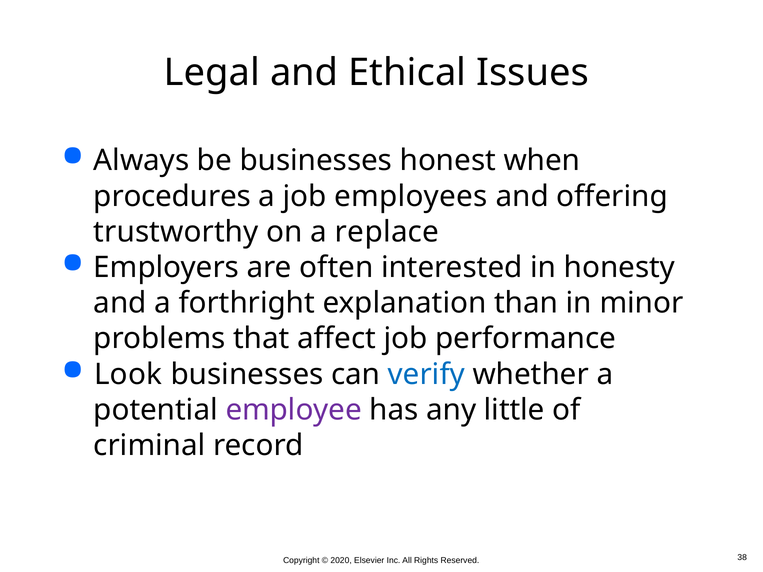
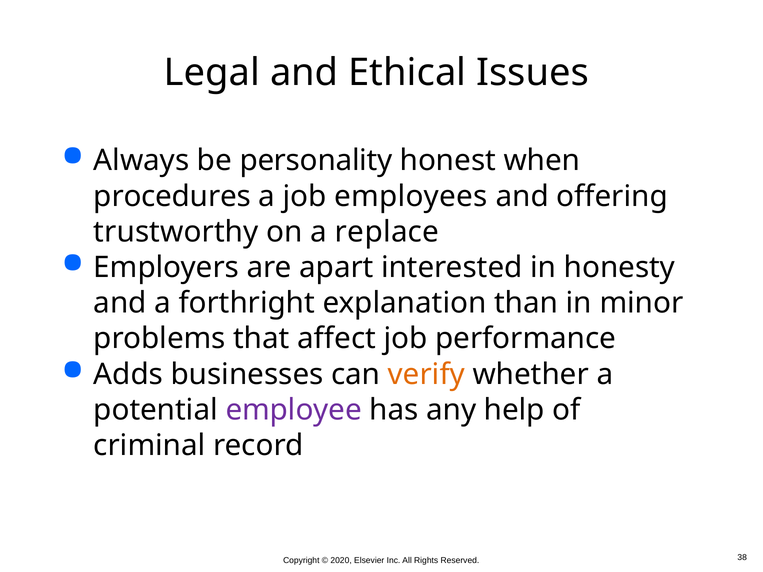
be businesses: businesses -> personality
often: often -> apart
Look: Look -> Adds
verify colour: blue -> orange
little: little -> help
